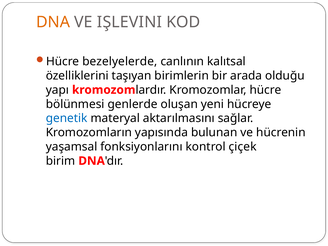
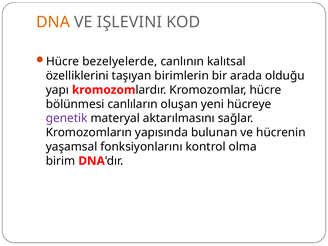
genlerde: genlerde -> canlıların
genetik colour: blue -> purple
çiçek: çiçek -> olma
